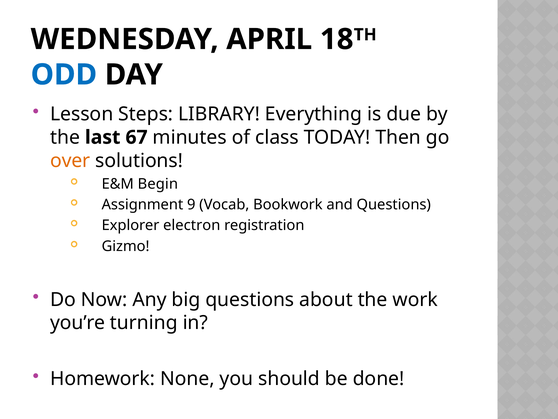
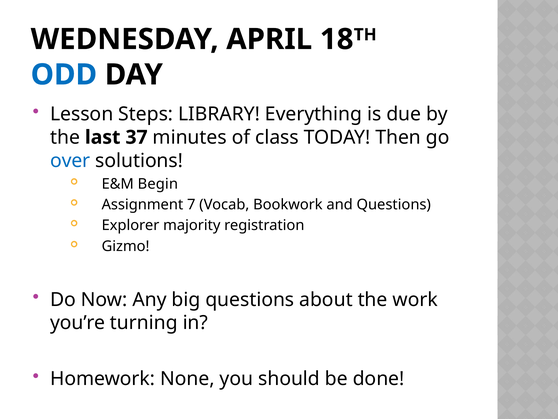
67: 67 -> 37
over colour: orange -> blue
9: 9 -> 7
electron: electron -> majority
